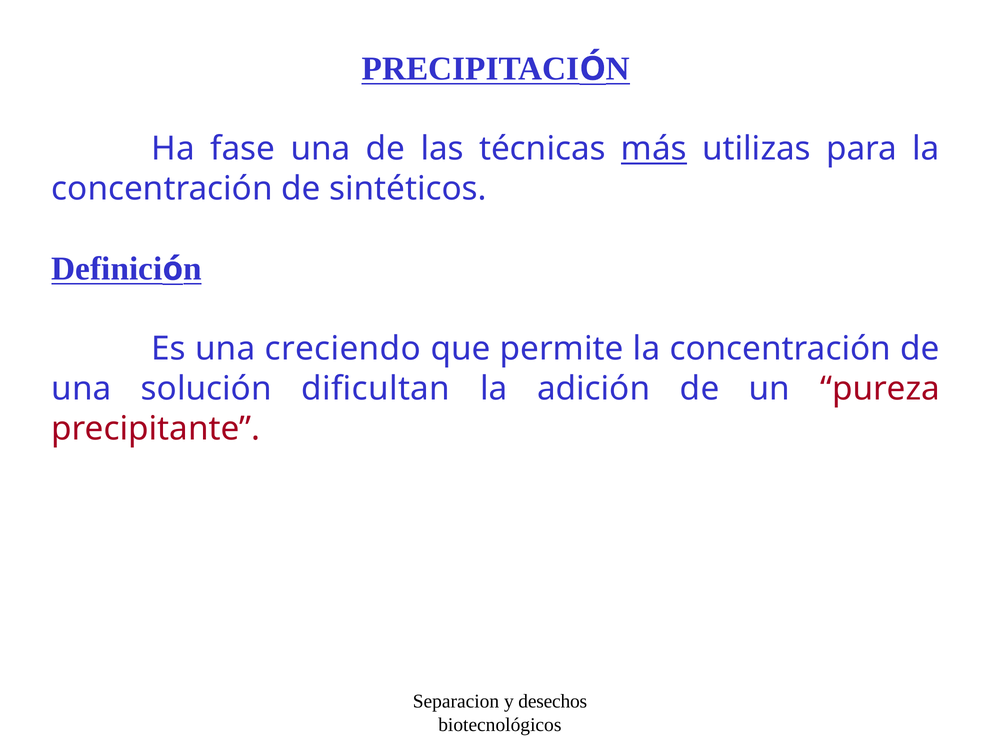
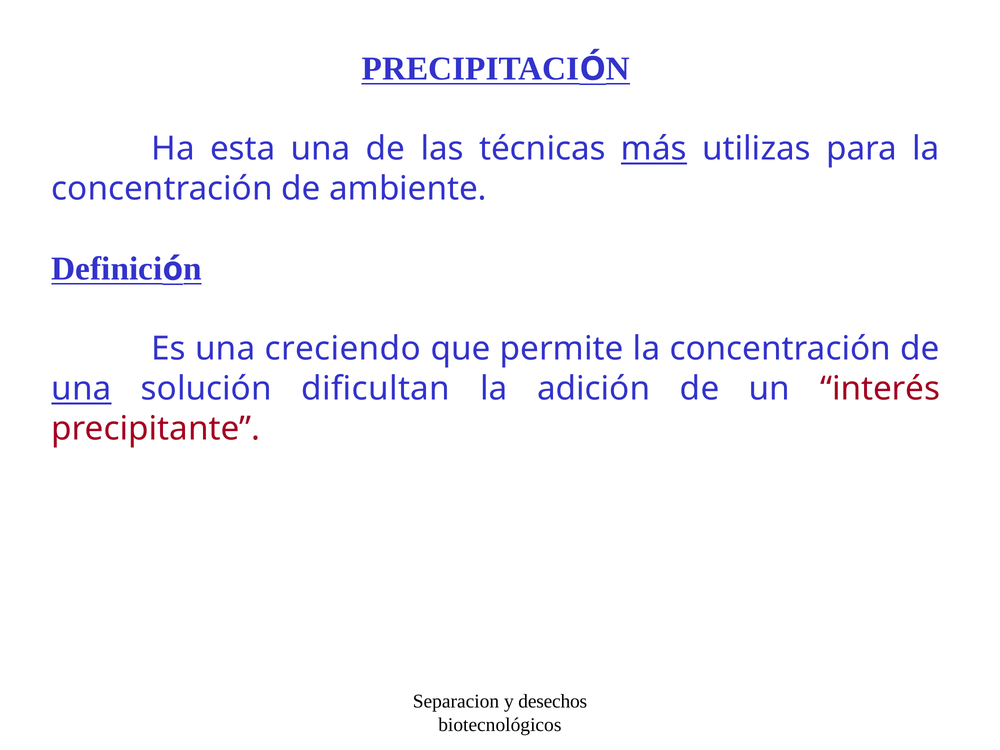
fase: fase -> esta
sintéticos: sintéticos -> ambiente
una at (81, 389) underline: none -> present
pureza: pureza -> interés
